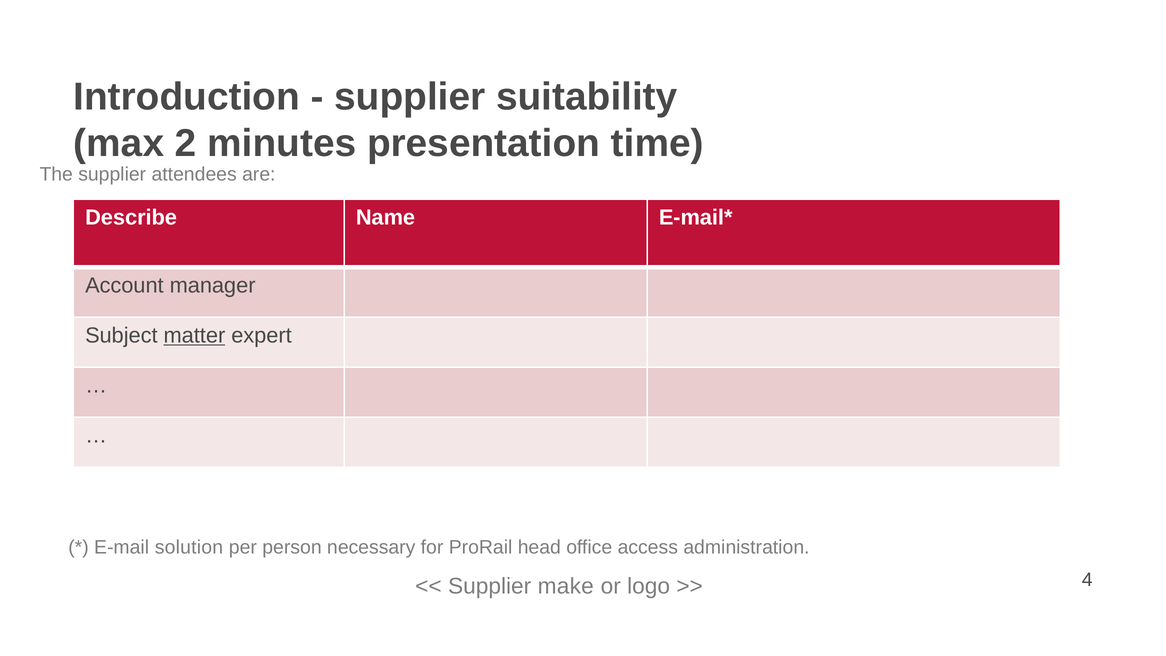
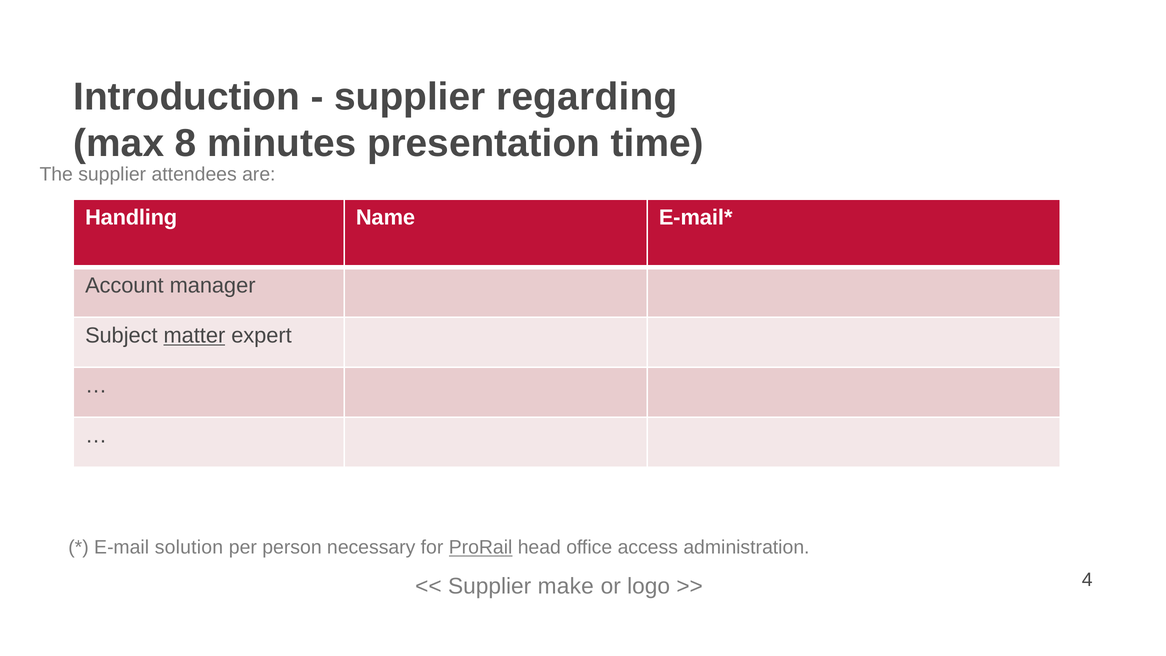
suitability: suitability -> regarding
2: 2 -> 8
Describe: Describe -> Handling
ProRail underline: none -> present
